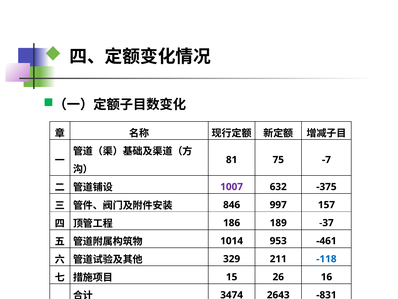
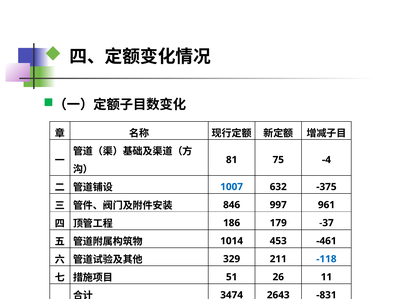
-7: -7 -> -4
1007 colour: purple -> blue
157: 157 -> 961
189: 189 -> 179
953: 953 -> 453
15: 15 -> 51
16: 16 -> 11
